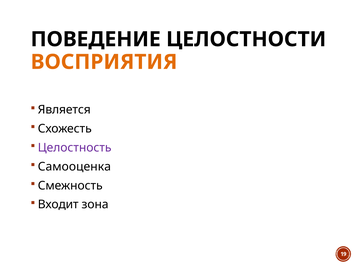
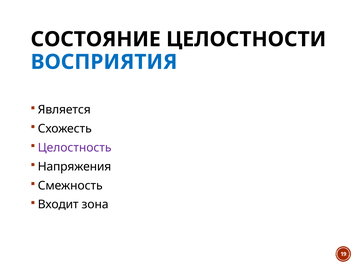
ПОВЕДЕНИЕ: ПОВЕДЕНИЕ -> СОСТОЯНИЕ
ВОСПРИЯТИЯ colour: orange -> blue
Самооценка: Самооценка -> Напряжения
